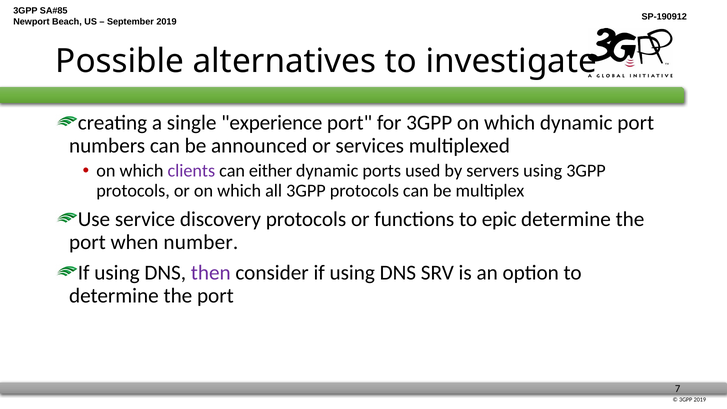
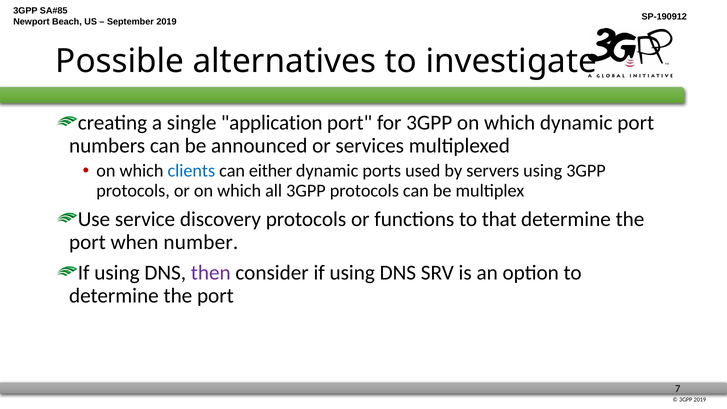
experience: experience -> application
clients colour: purple -> blue
epic: epic -> that
